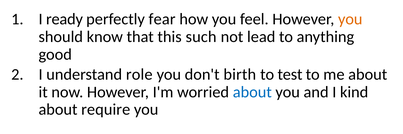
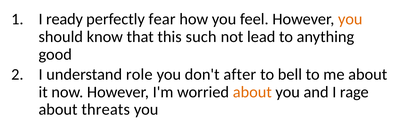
birth: birth -> after
test: test -> bell
about at (252, 92) colour: blue -> orange
kind: kind -> rage
require: require -> threats
